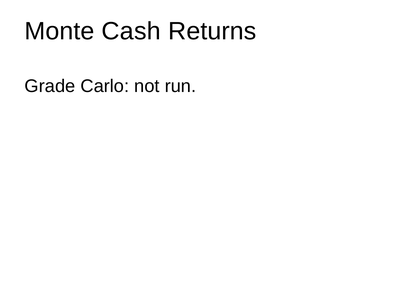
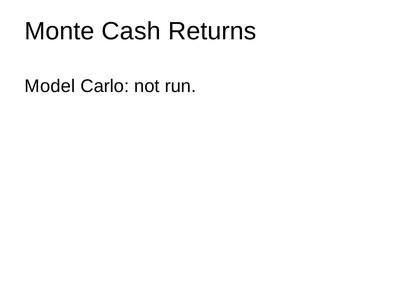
Grade: Grade -> Model
